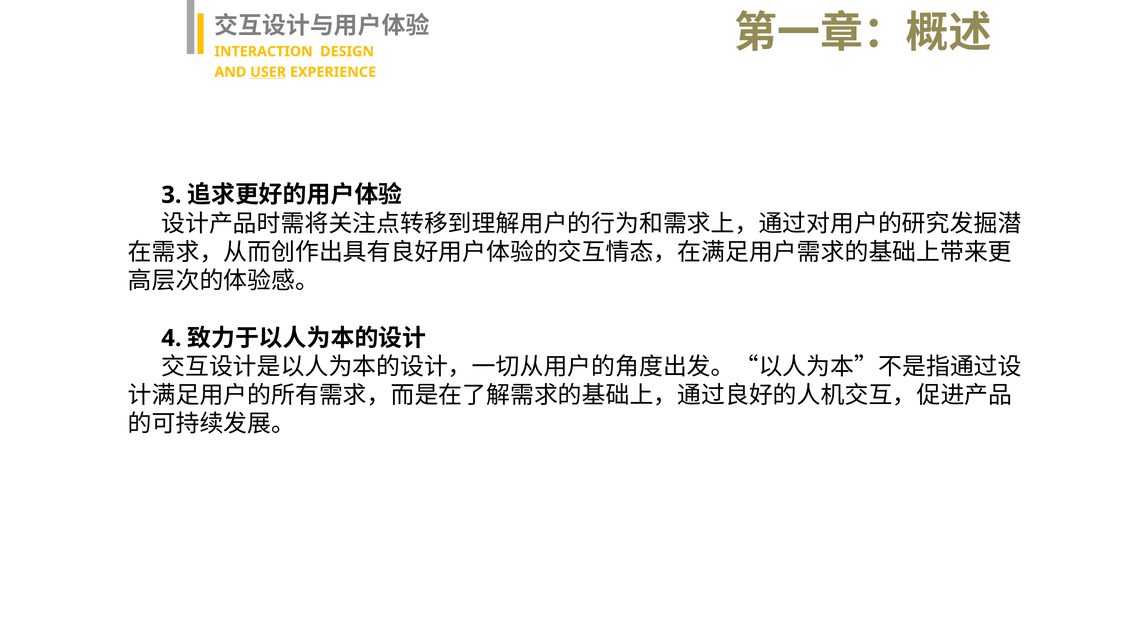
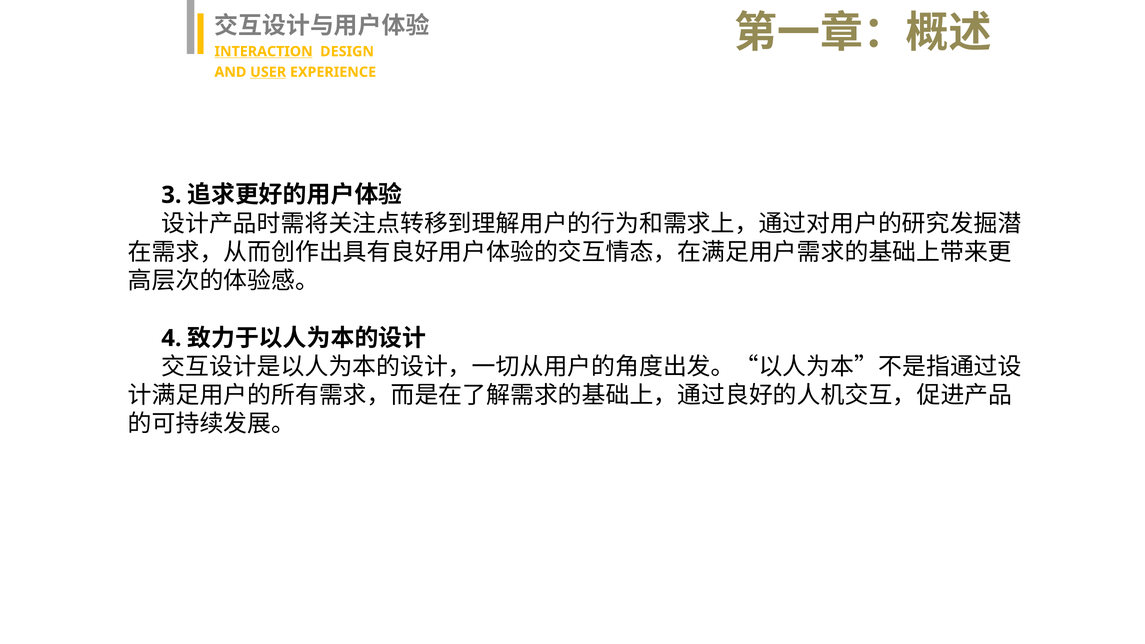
INTERACTION underline: none -> present
